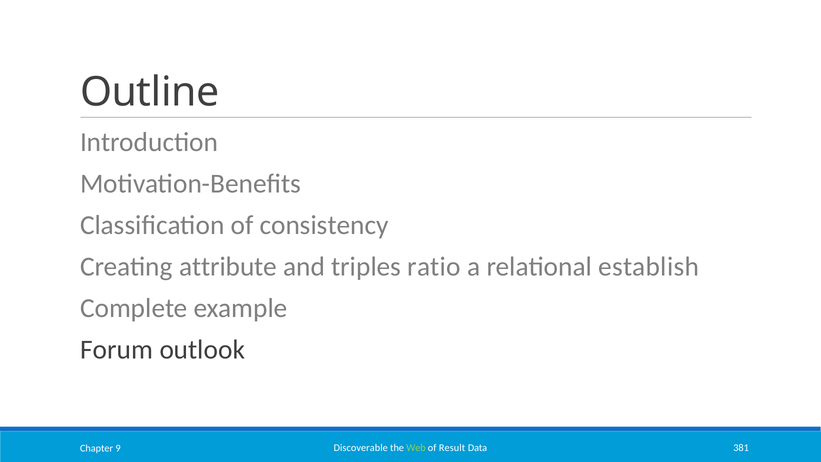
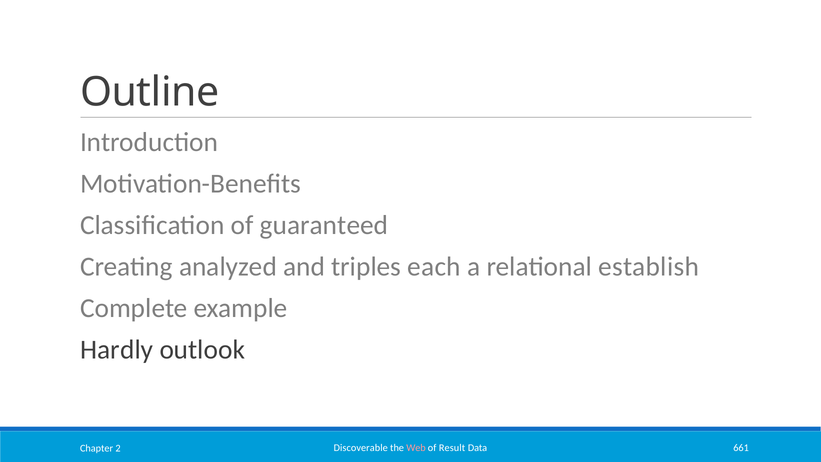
consistency: consistency -> guaranteed
attribute: attribute -> analyzed
ratio: ratio -> each
Forum: Forum -> Hardly
Web colour: light green -> pink
381: 381 -> 661
9: 9 -> 2
